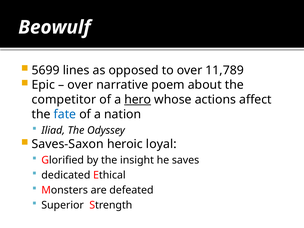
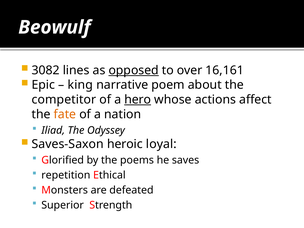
5699: 5699 -> 3082
opposed underline: none -> present
11,789: 11,789 -> 16,161
over at (80, 85): over -> king
fate colour: blue -> orange
insight: insight -> poems
dedicated: dedicated -> repetition
